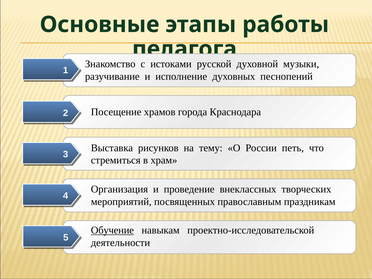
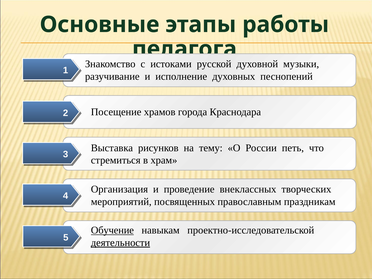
деятельности underline: none -> present
